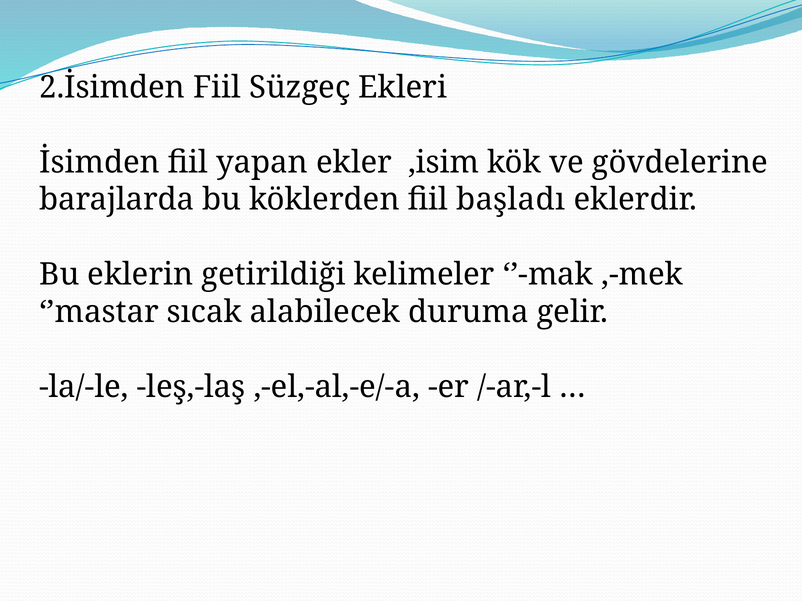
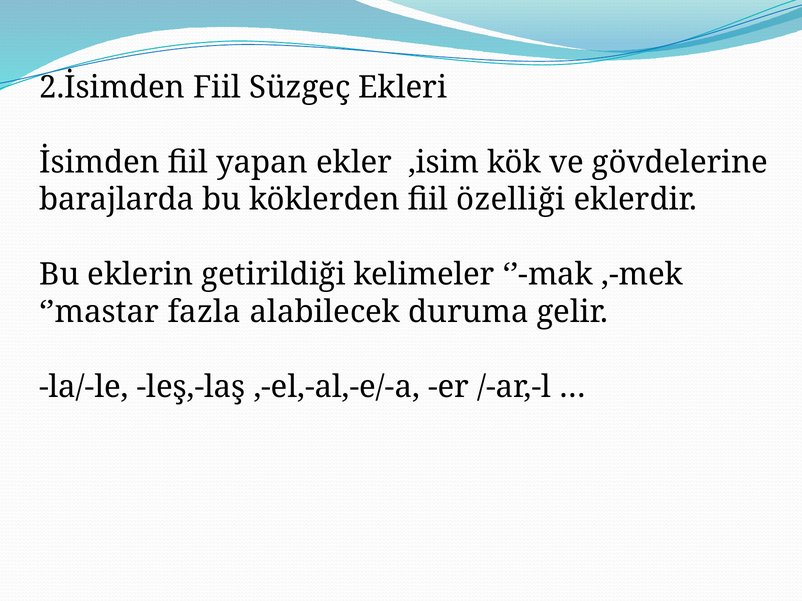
başladı: başladı -> özelliği
sıcak: sıcak -> fazla
